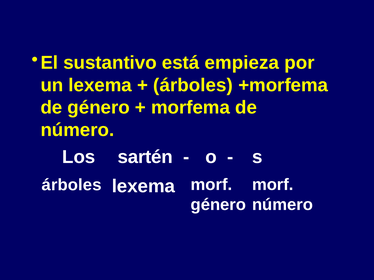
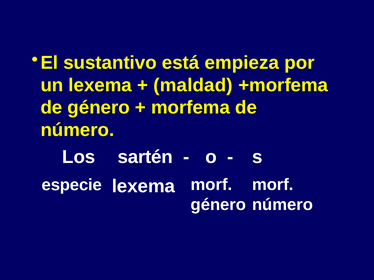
árboles at (193, 85): árboles -> maldad
árboles at (72, 185): árboles -> especie
